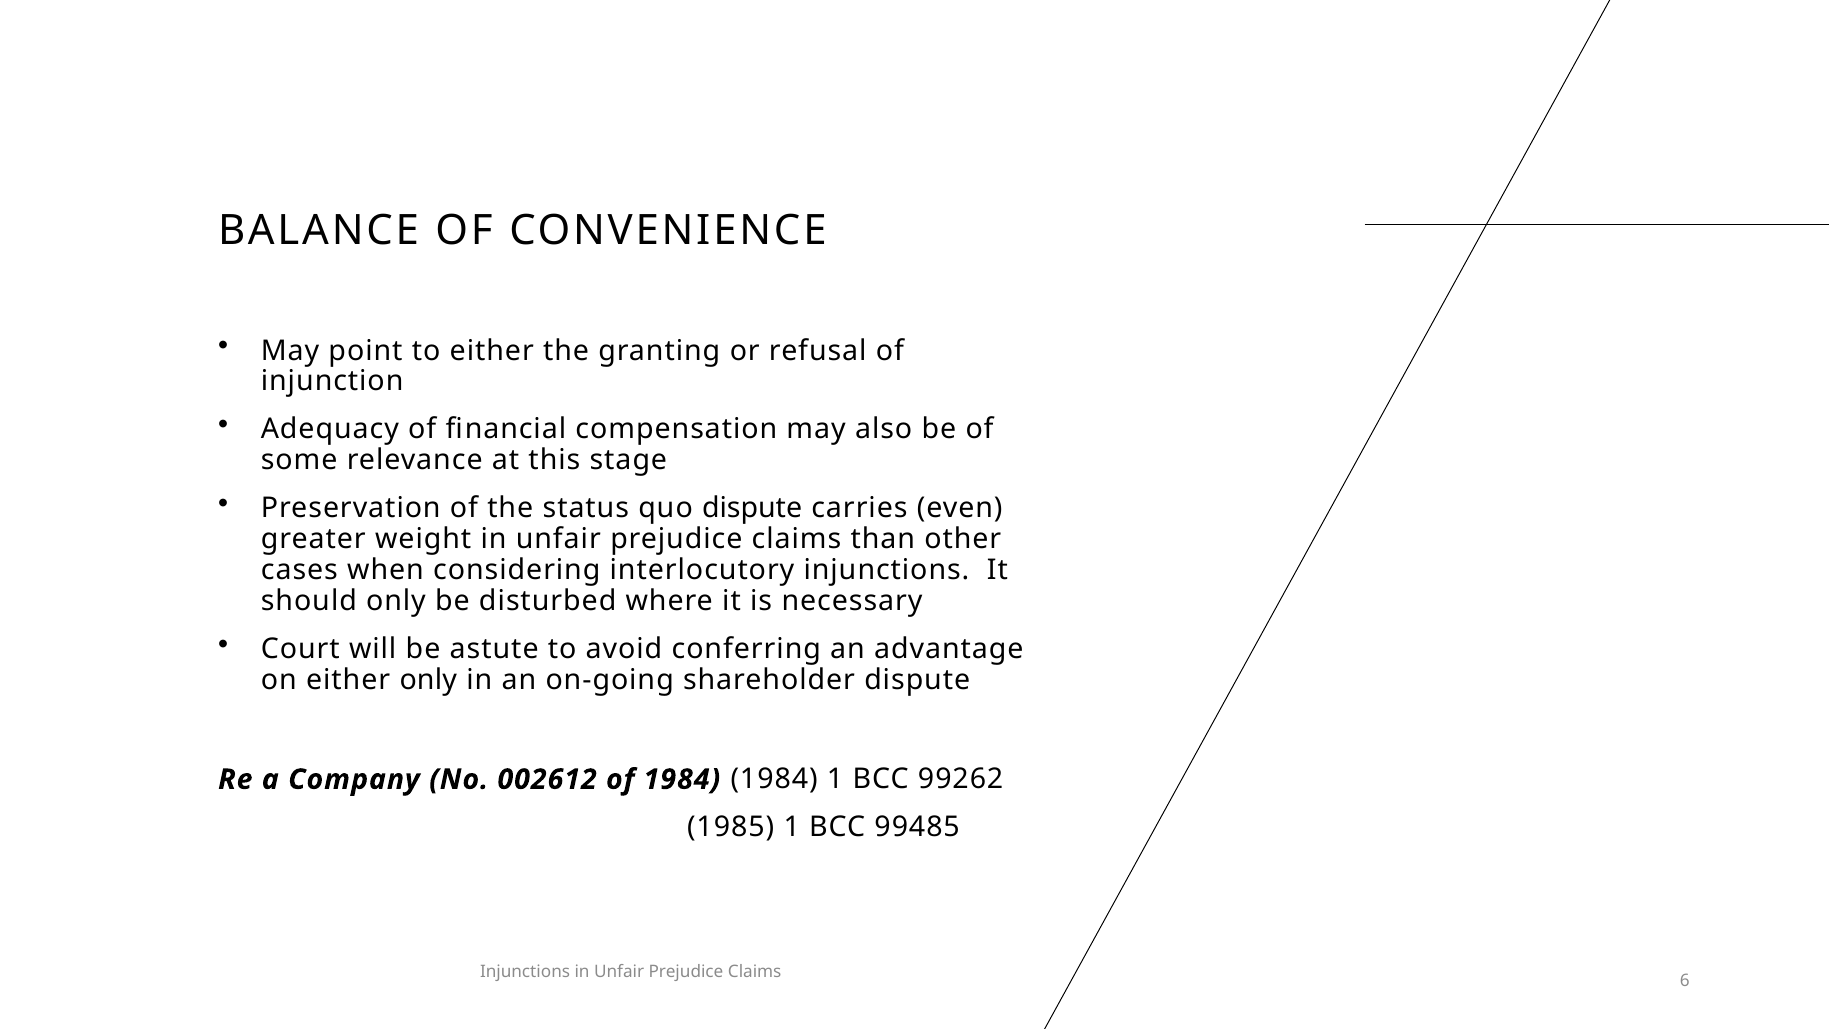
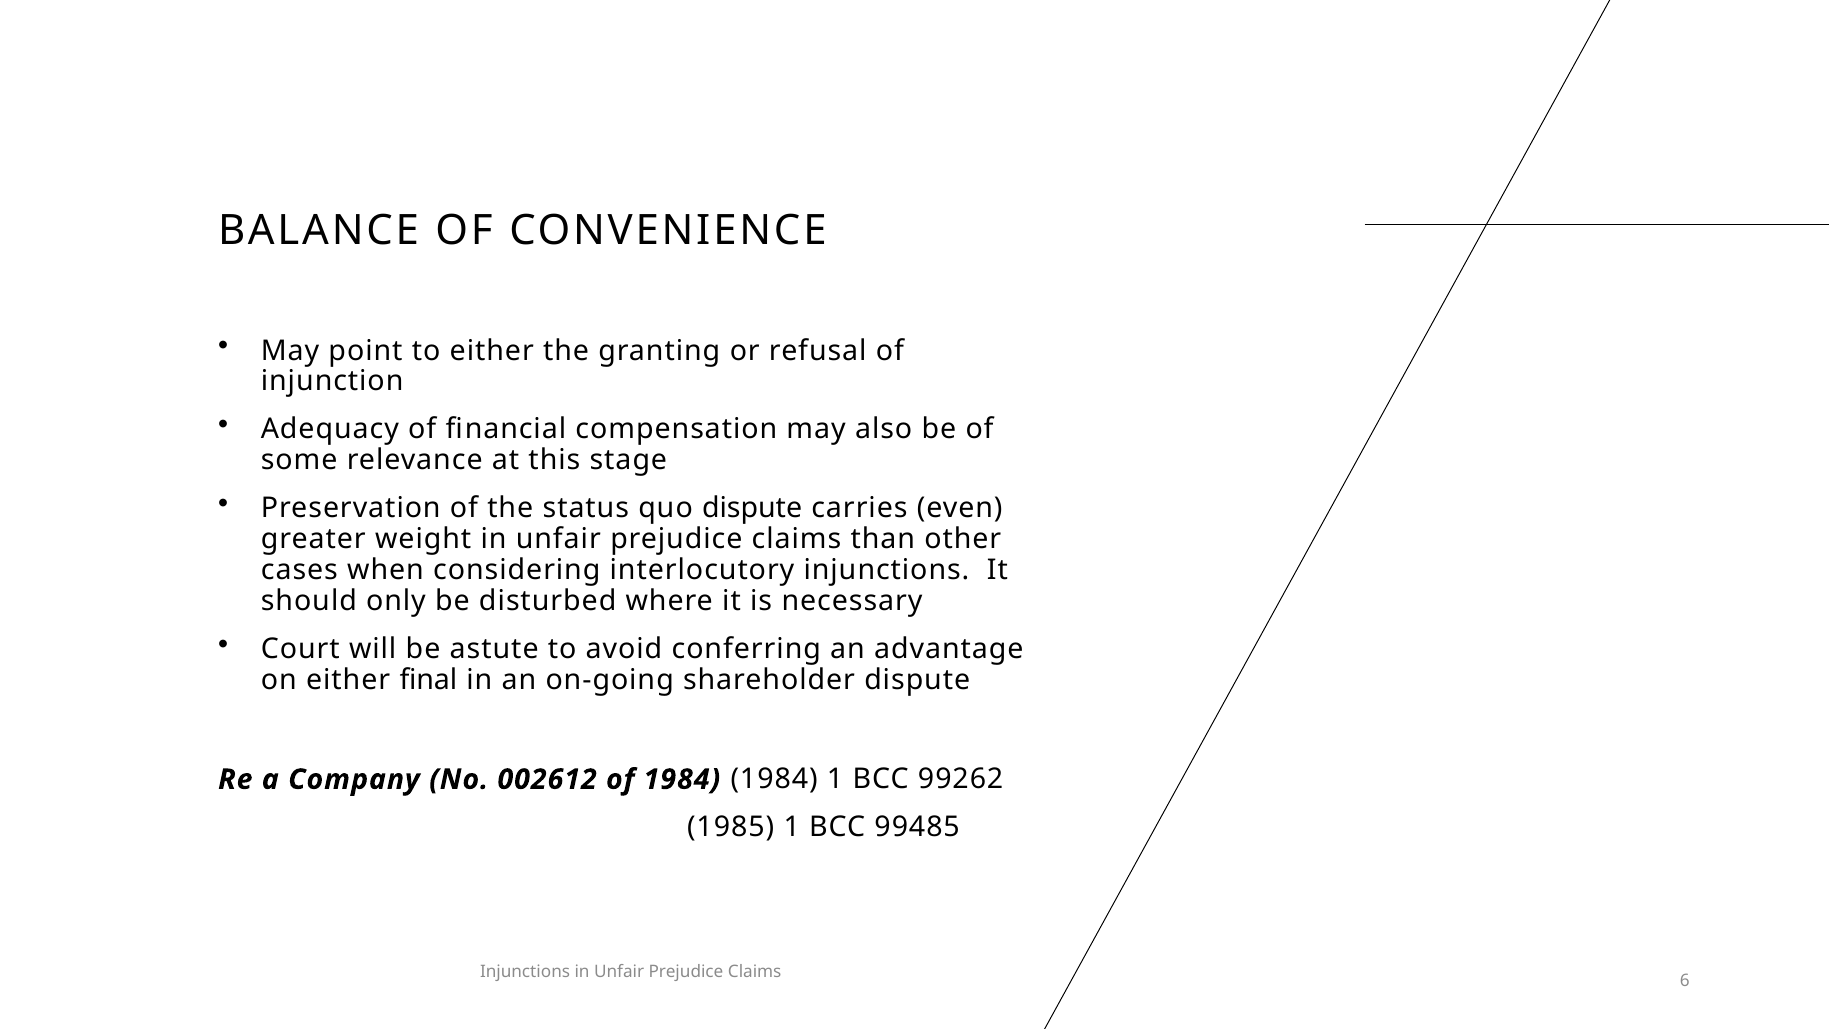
either only: only -> final
